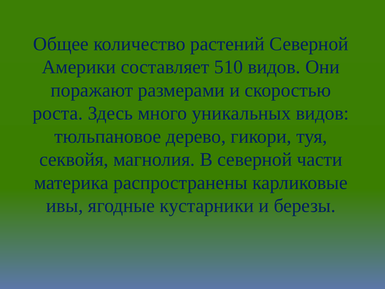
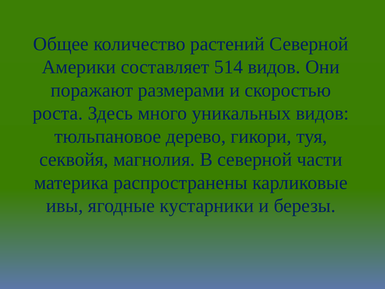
510: 510 -> 514
